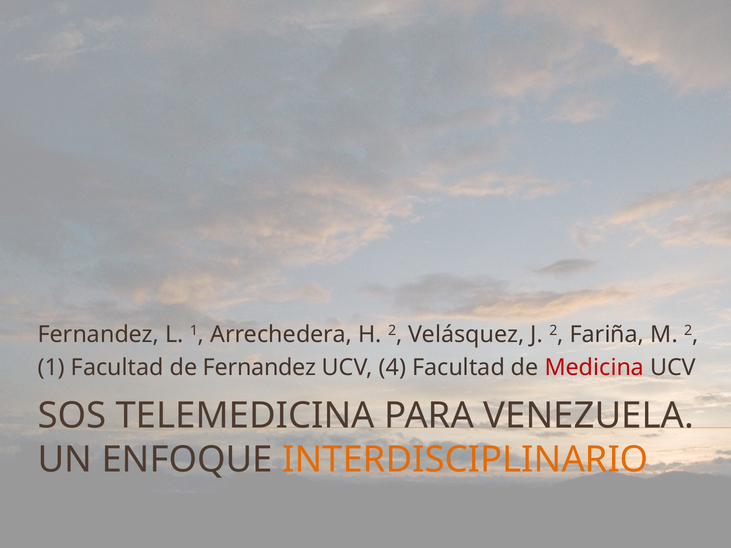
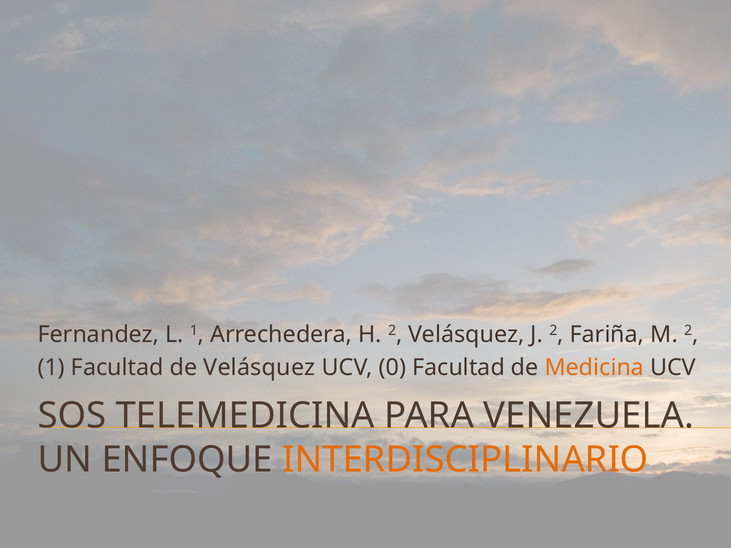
de Fernandez: Fernandez -> Velásquez
4: 4 -> 0
Medicina colour: red -> orange
